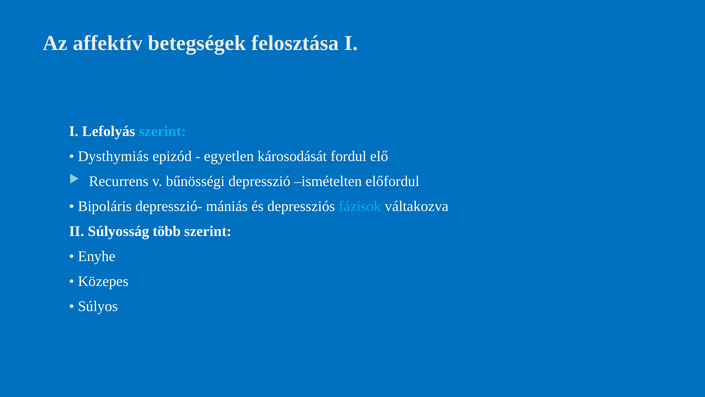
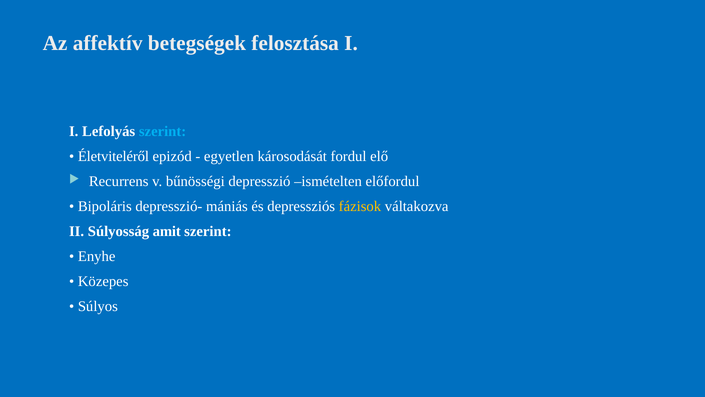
Dysthymiás: Dysthymiás -> Életviteléről
fázisok colour: light blue -> yellow
több: több -> amit
